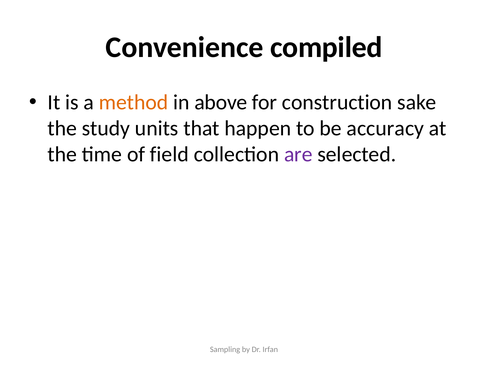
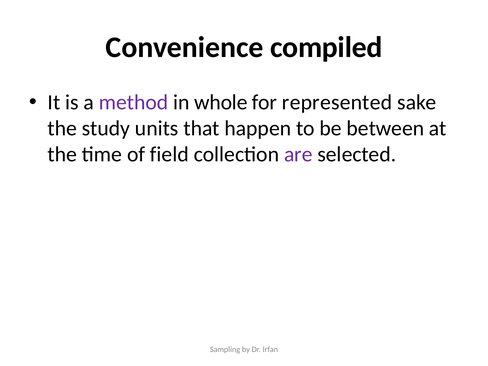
method colour: orange -> purple
above: above -> whole
construction: construction -> represented
accuracy: accuracy -> between
